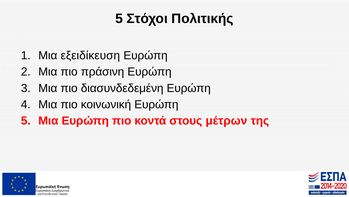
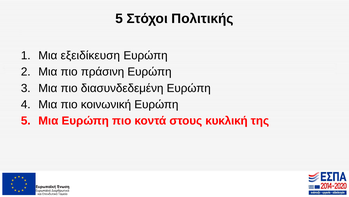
μέτρων: μέτρων -> κυκλική
